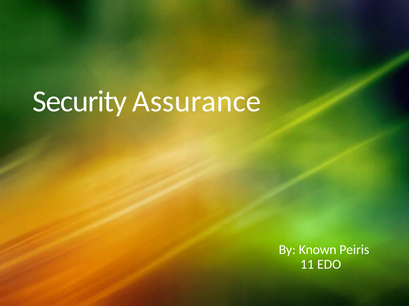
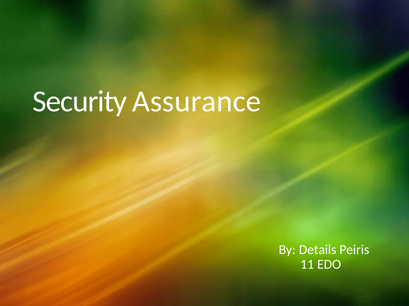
Known: Known -> Details
